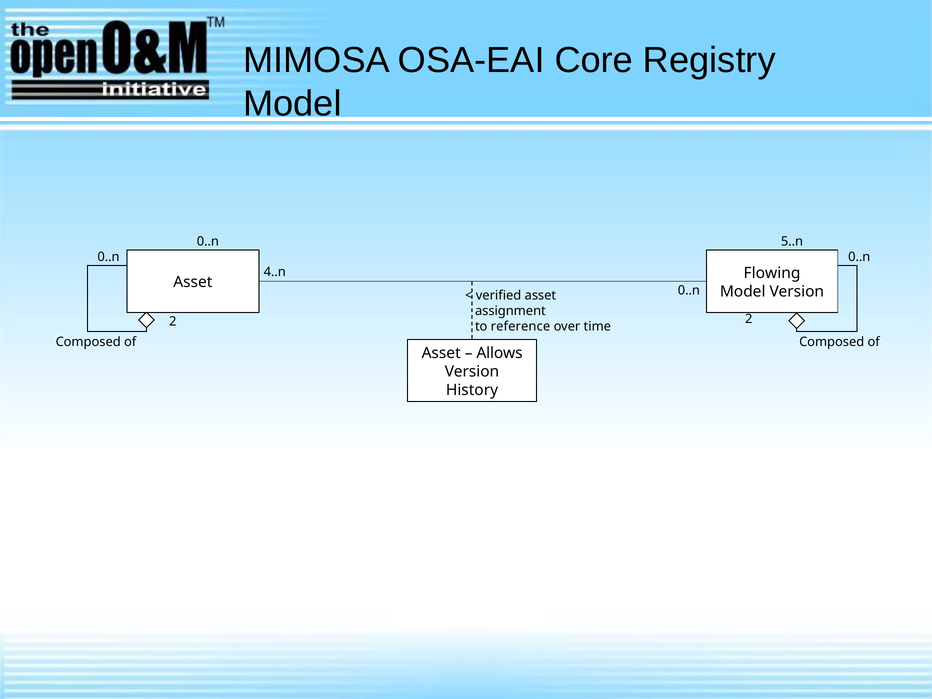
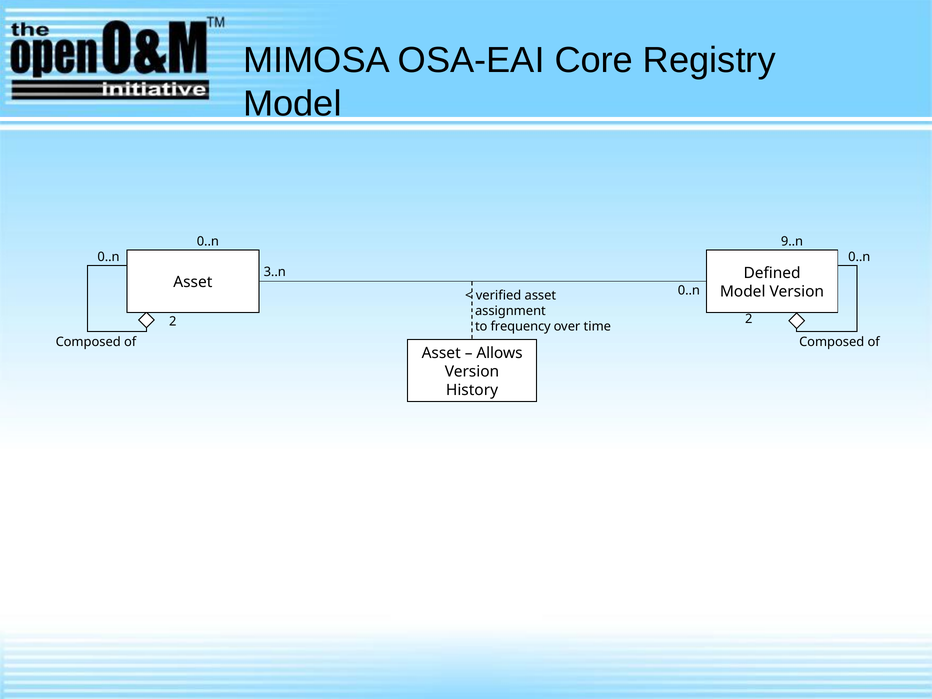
5..n: 5..n -> 9..n
4..n: 4..n -> 3..n
Flowing: Flowing -> Defined
reference: reference -> frequency
